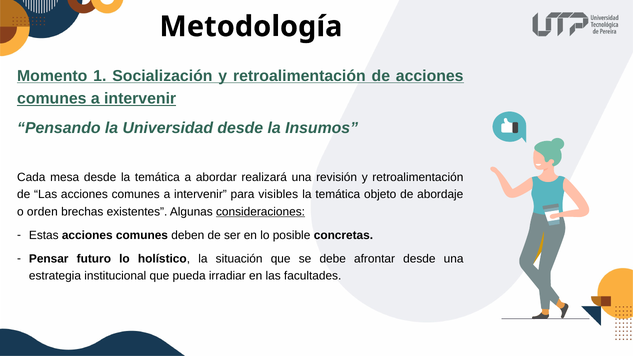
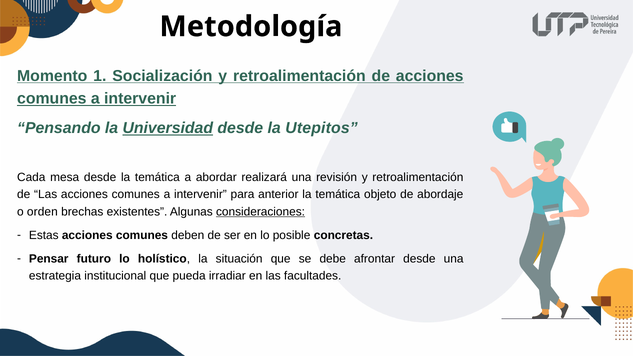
Universidad underline: none -> present
Insumos: Insumos -> Utepitos
visibles: visibles -> anterior
